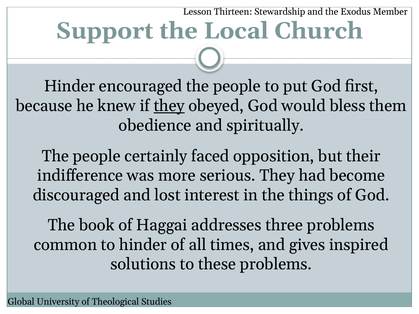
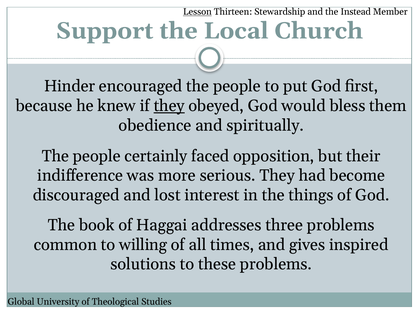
Lesson underline: none -> present
Exodus: Exodus -> Instead
to hinder: hinder -> willing
